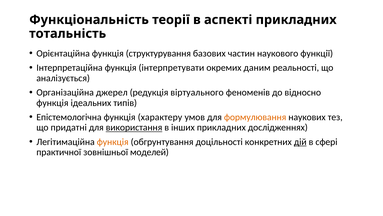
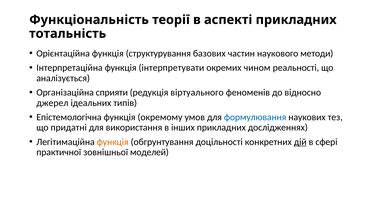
функції: функції -> методи
даним: даним -> чином
джерел: джерел -> сприяти
функція at (52, 103): функція -> джерел
характеру: характеру -> окремому
формулювання colour: orange -> blue
використання underline: present -> none
